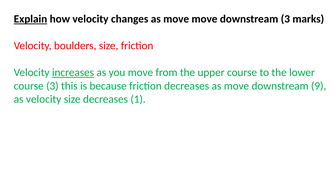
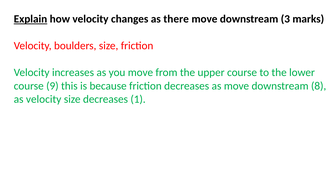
changes as move: move -> there
increases underline: present -> none
course 3: 3 -> 9
9: 9 -> 8
